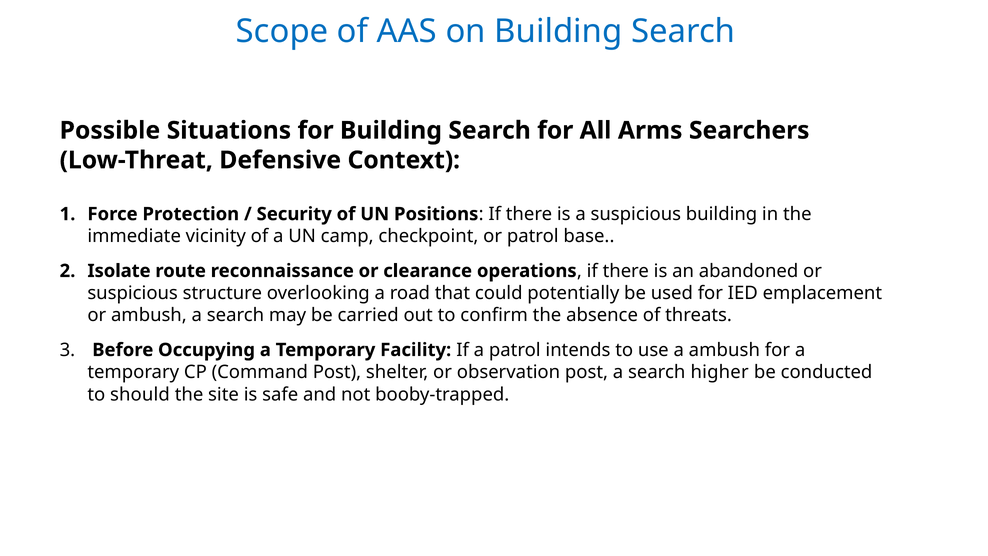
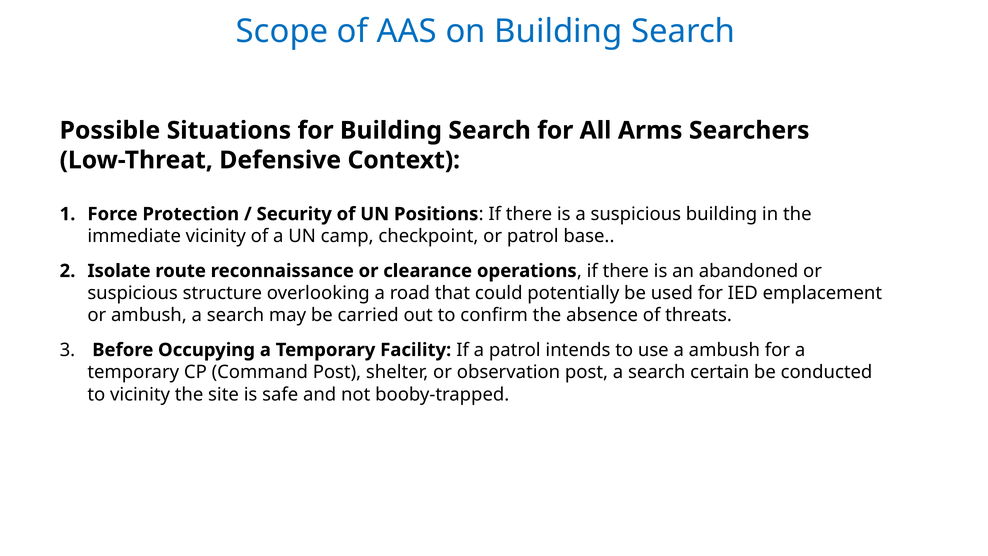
higher: higher -> certain
to should: should -> vicinity
